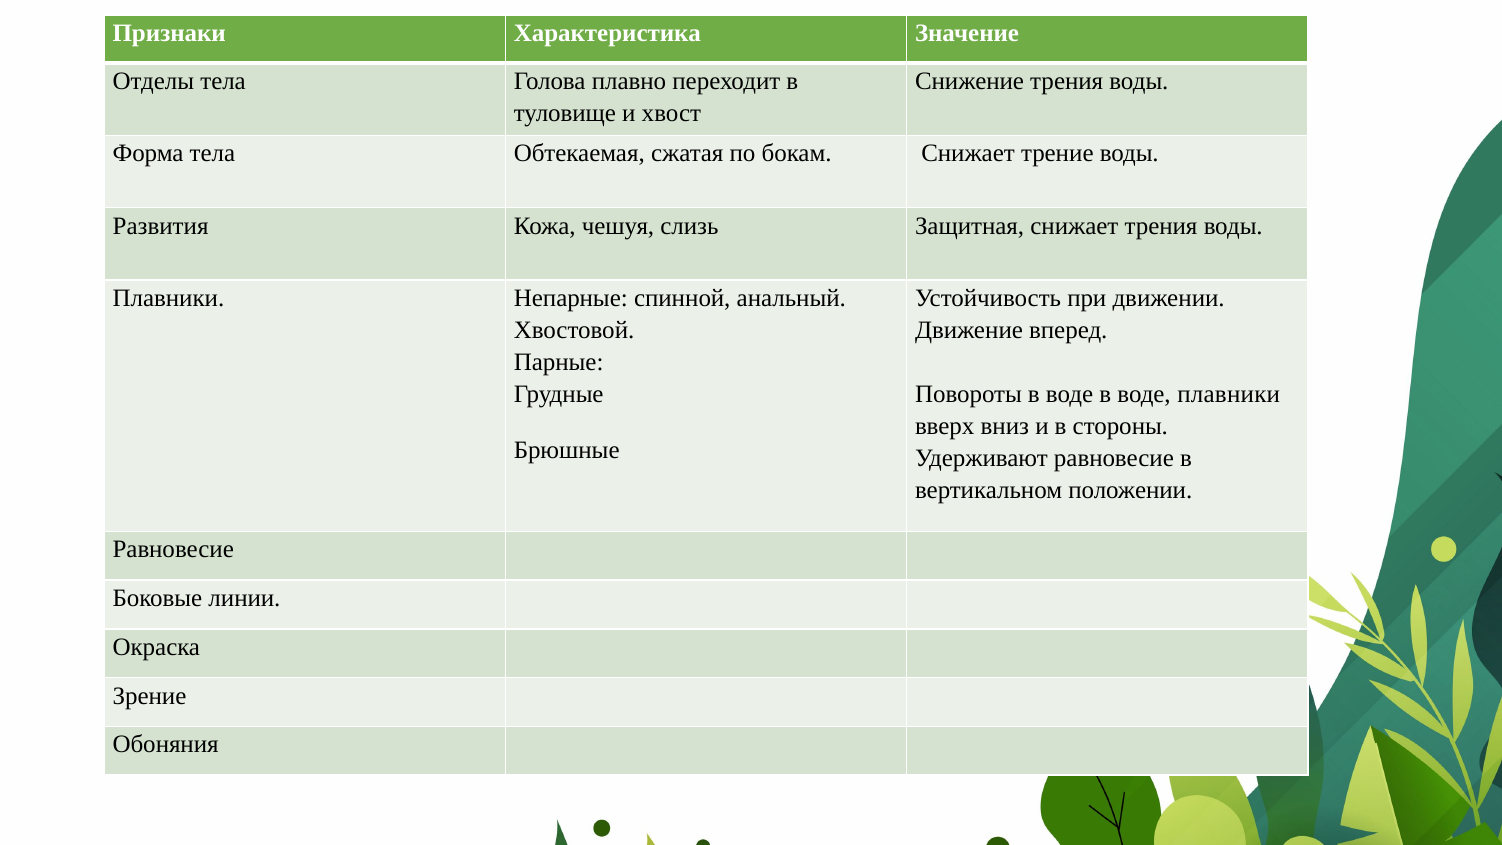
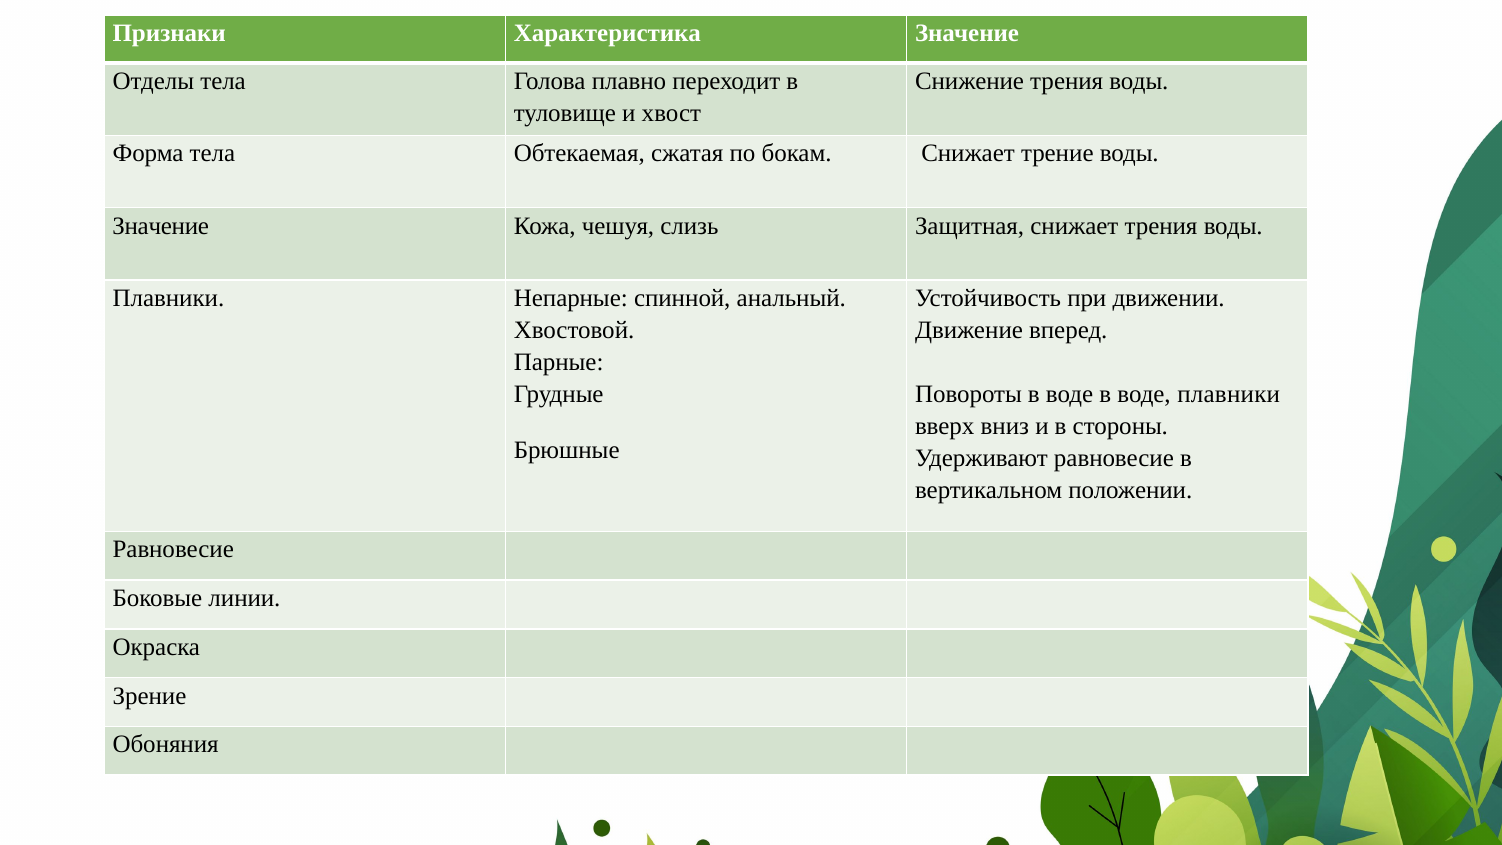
Развития at (161, 226): Развития -> Значение
